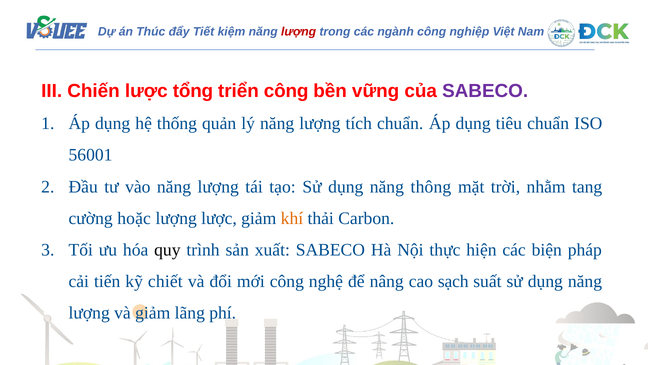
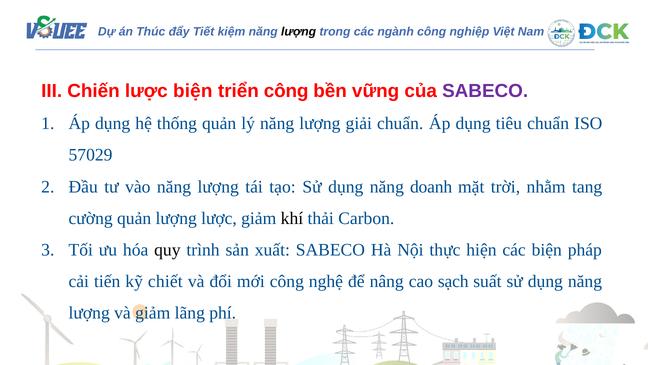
lượng at (299, 32) colour: red -> black
lược tổng: tổng -> biện
tích: tích -> giải
56001: 56001 -> 57029
thông: thông -> doanh
cường hoặc: hoặc -> quản
khí colour: orange -> black
